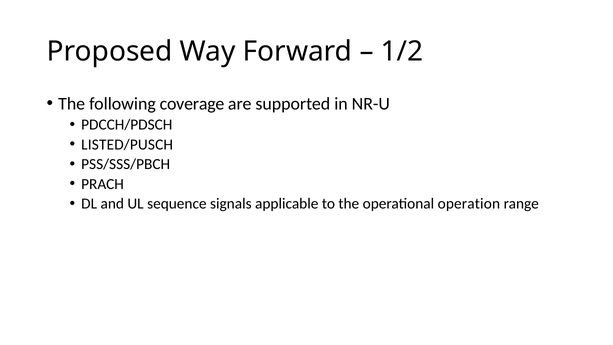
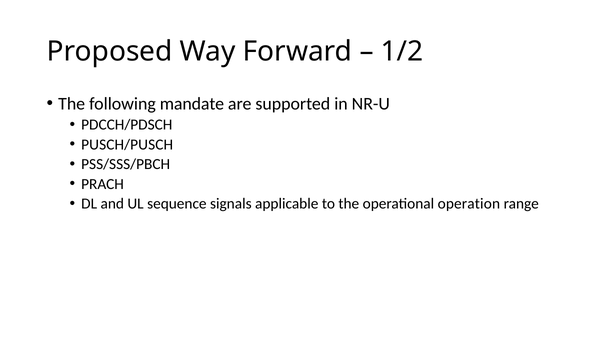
coverage: coverage -> mandate
LISTED/PUSCH: LISTED/PUSCH -> PUSCH/PUSCH
